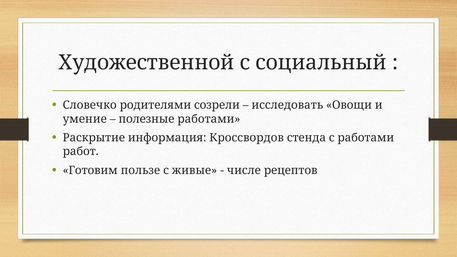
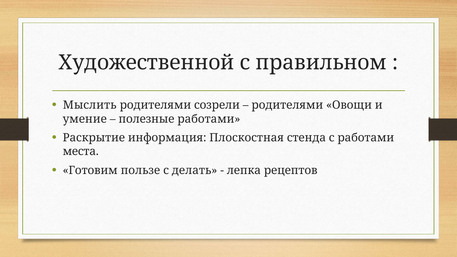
социальный: социальный -> правильном
Словечко: Словечко -> Мыслить
исследовать at (287, 105): исследовать -> родителями
Кроссвордов: Кроссвордов -> Плоскостная
работ: работ -> места
живые: живые -> делать
числе: числе -> лепка
